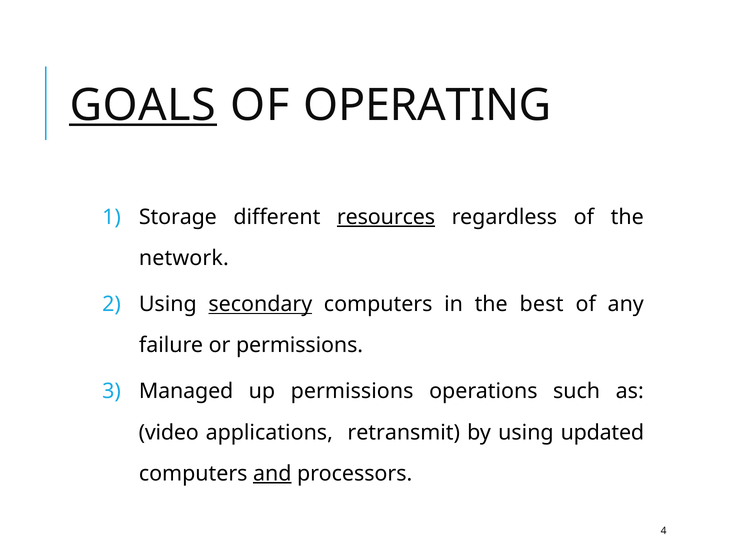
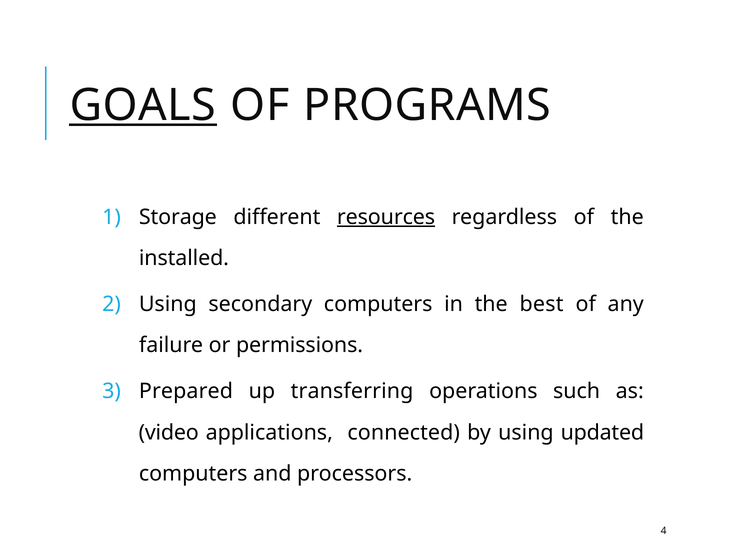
OPERATING: OPERATING -> PROGRAMS
network: network -> installed
secondary underline: present -> none
Managed: Managed -> Prepared
up permissions: permissions -> transferring
retransmit: retransmit -> connected
and underline: present -> none
